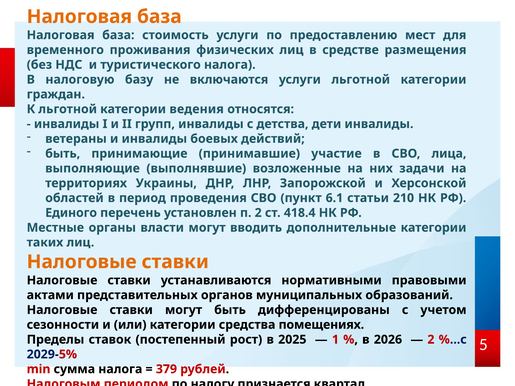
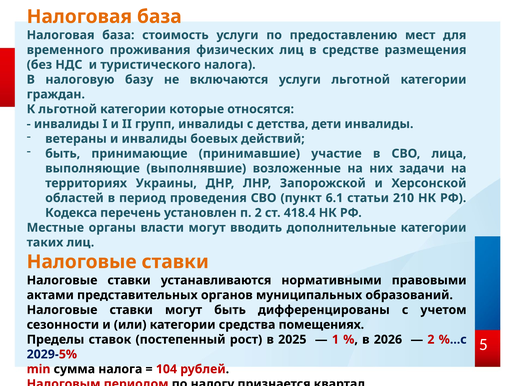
ведения: ведения -> которые
Единого: Единого -> Кодекса
379: 379 -> 104
